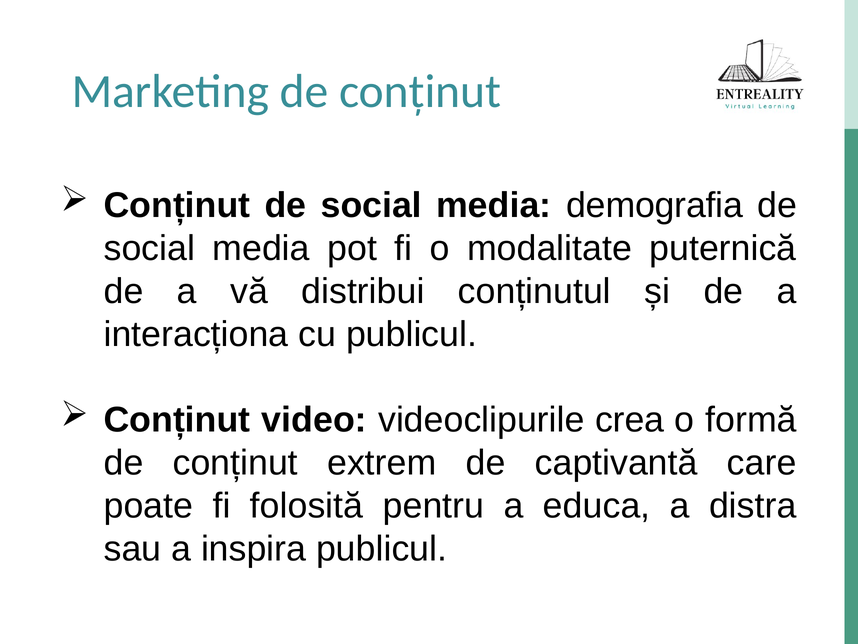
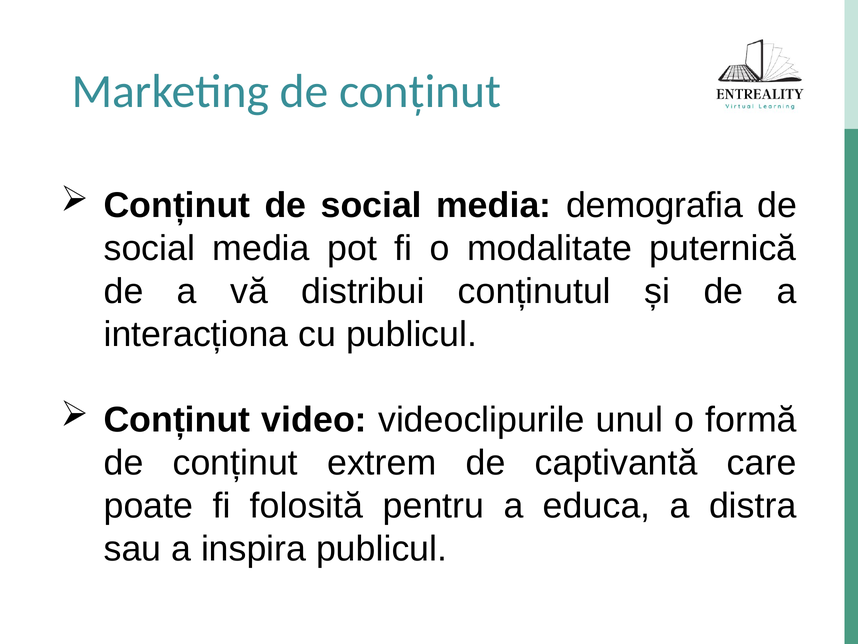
crea: crea -> unul
